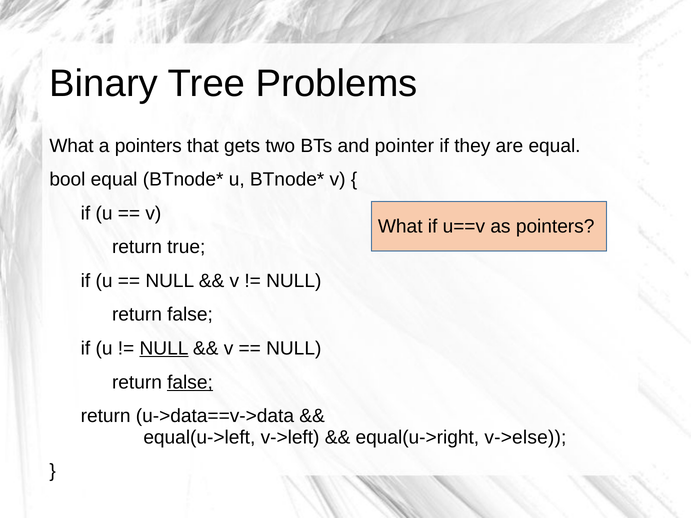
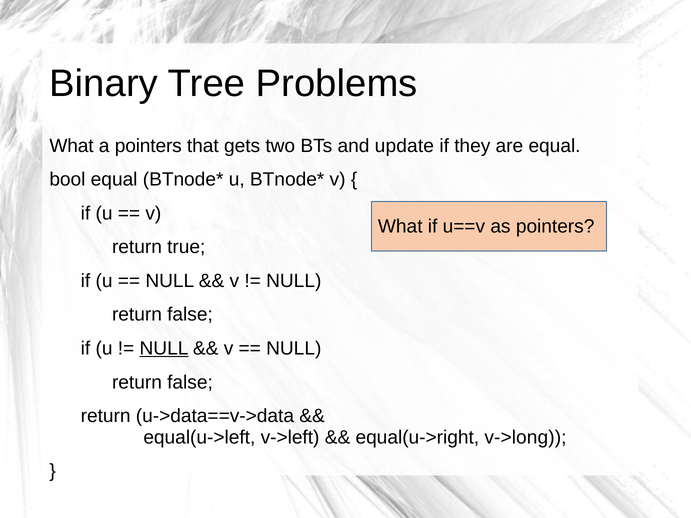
pointer: pointer -> update
false at (190, 382) underline: present -> none
v->else: v->else -> v->long
